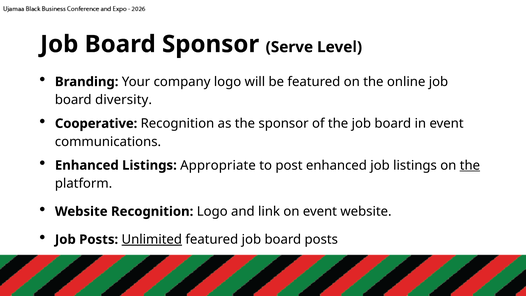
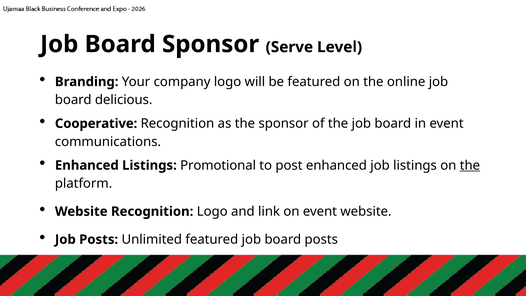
diversity: diversity -> delicious
Appropriate: Appropriate -> Promotional
Unlimited underline: present -> none
